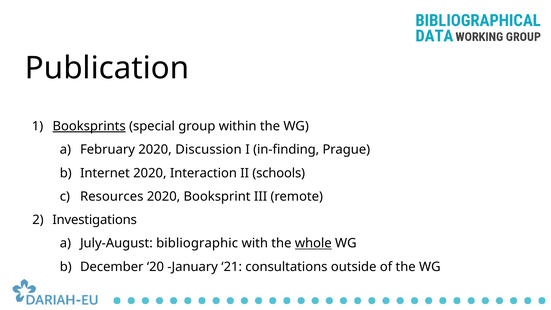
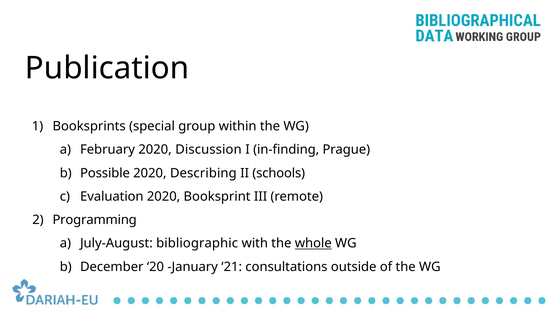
Booksprints underline: present -> none
Internet: Internet -> Possible
Interaction: Interaction -> Describing
Resources: Resources -> Evaluation
Investigations: Investigations -> Programming
